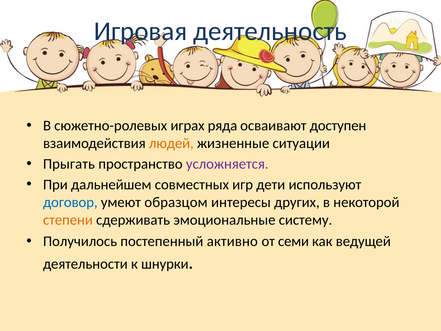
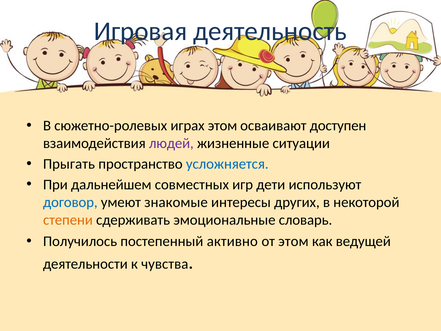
играх ряда: ряда -> этом
людей colour: orange -> purple
усложняется colour: purple -> blue
образцом: образцом -> знакомые
систему: систему -> словарь
от семи: семи -> этом
шнурки: шнурки -> чувства
